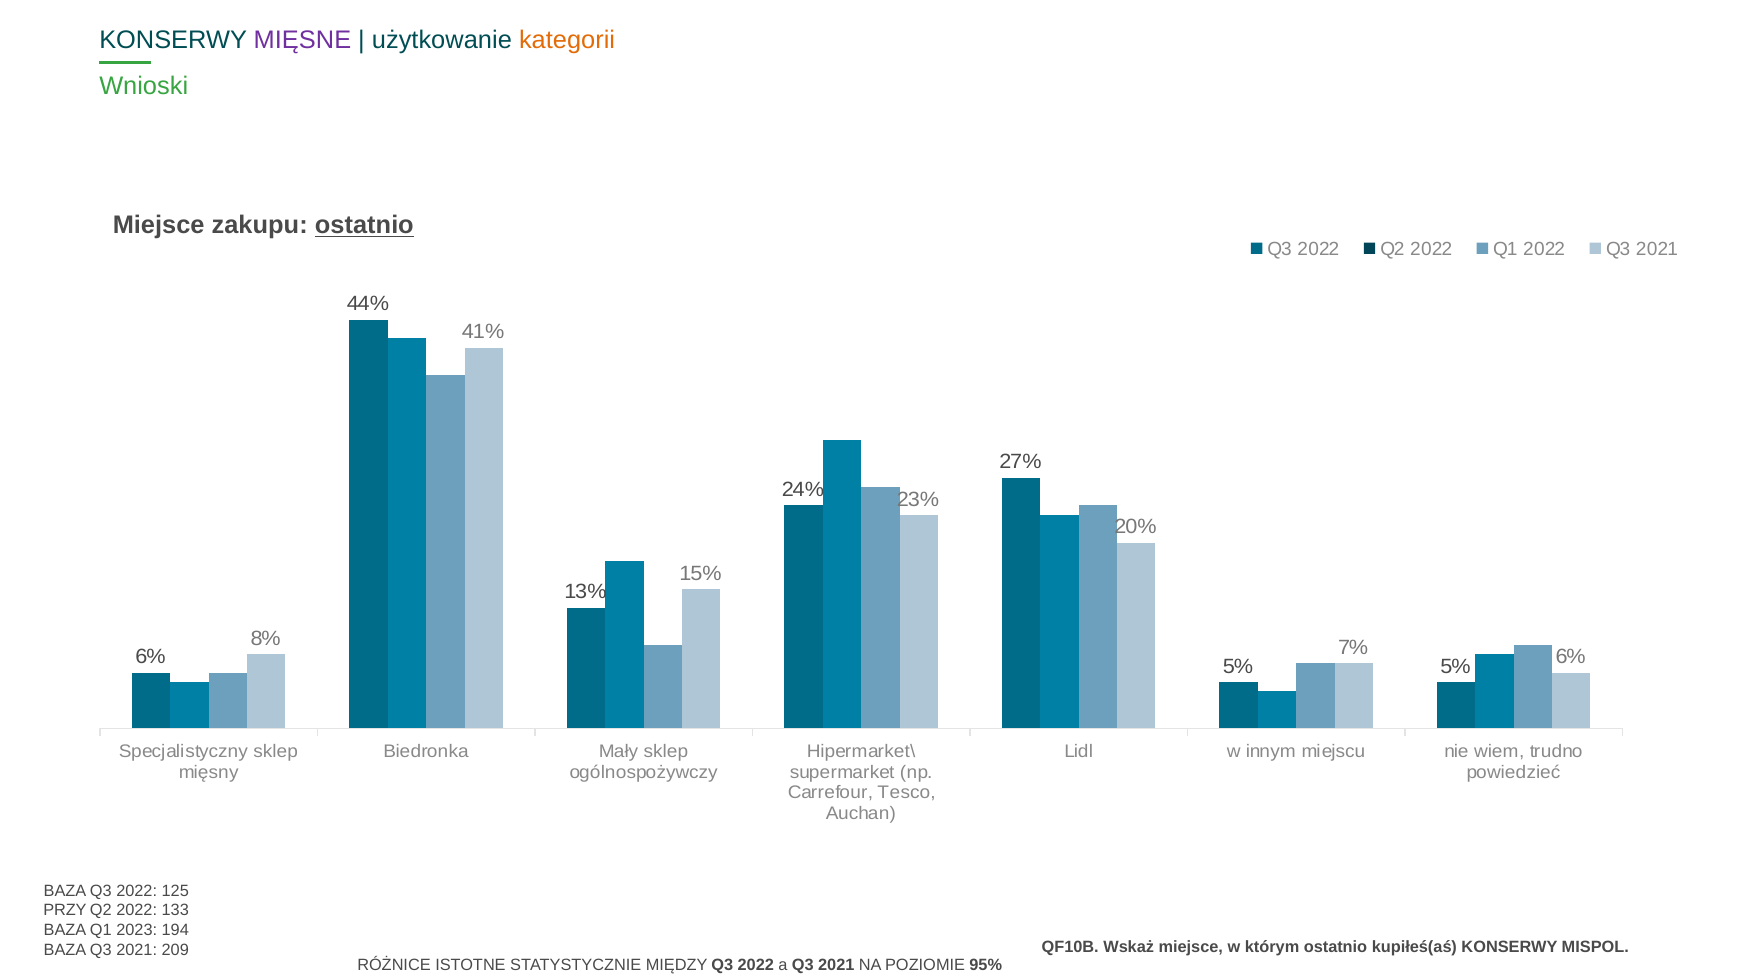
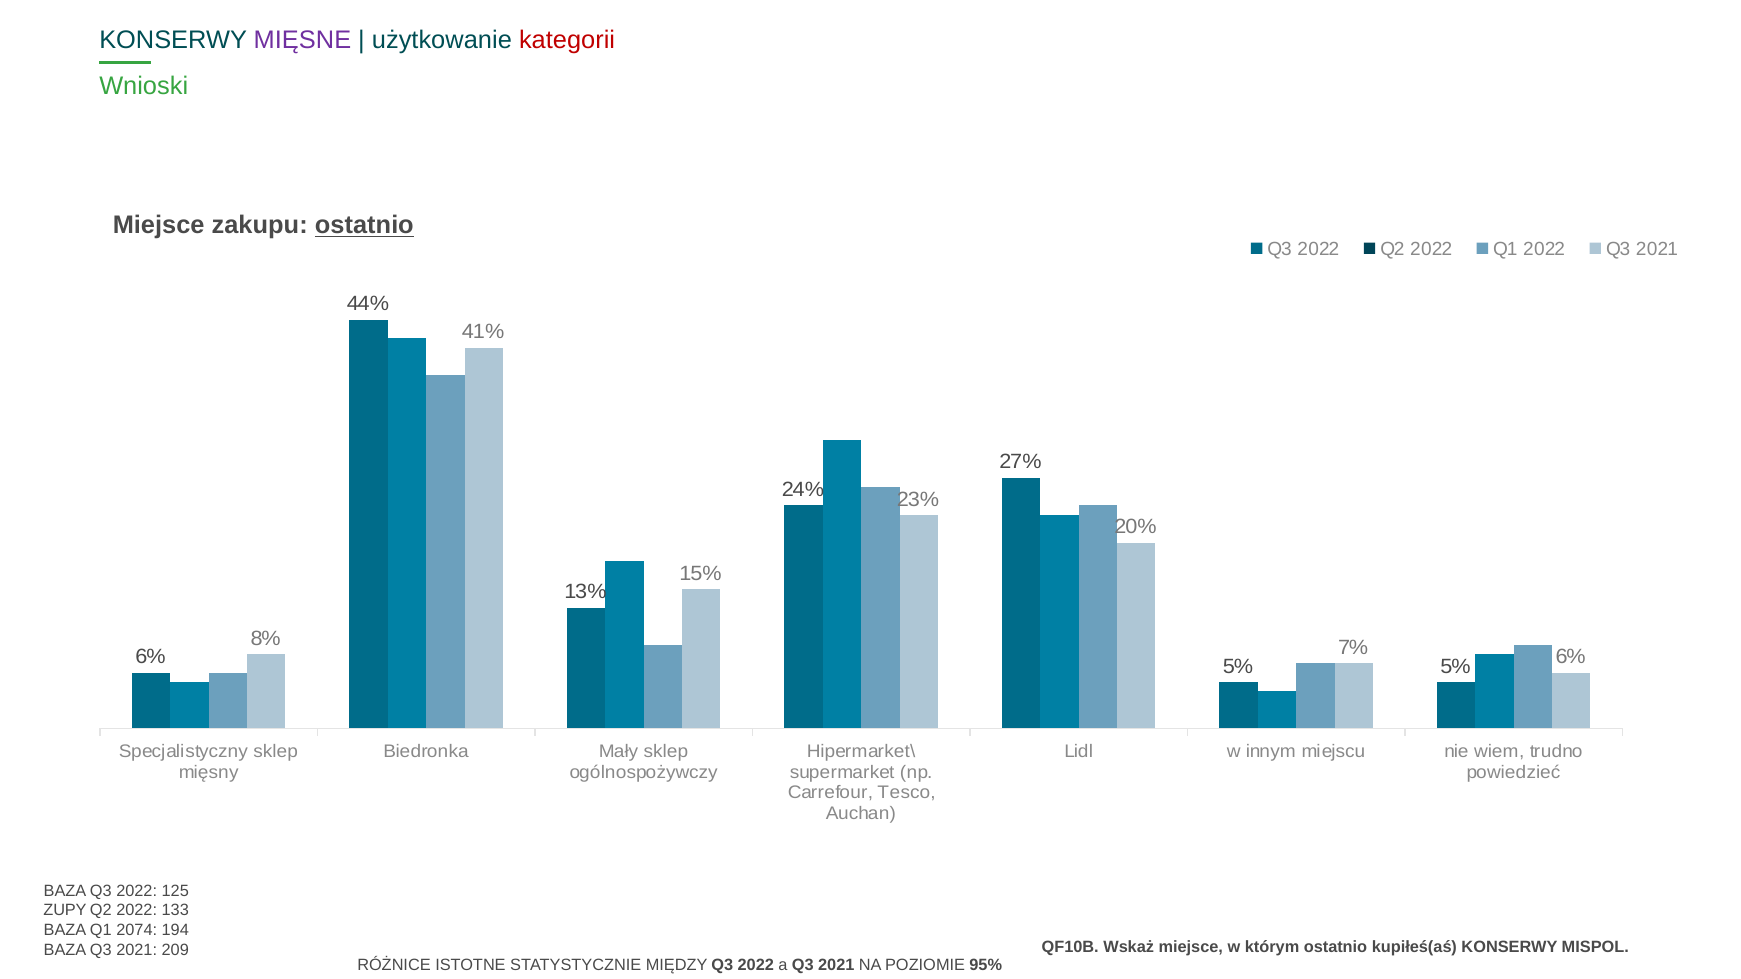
kategorii colour: orange -> red
PRZY: PRZY -> ZUPY
2023: 2023 -> 2074
